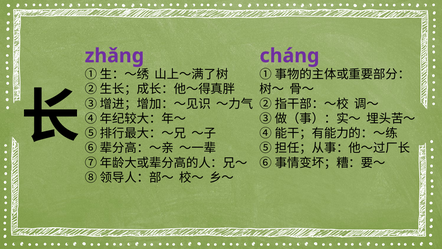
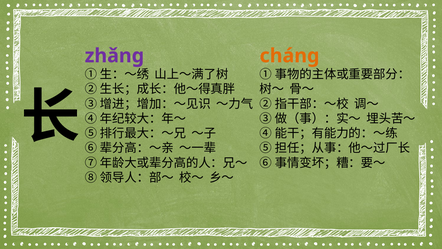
cháng colour: purple -> orange
